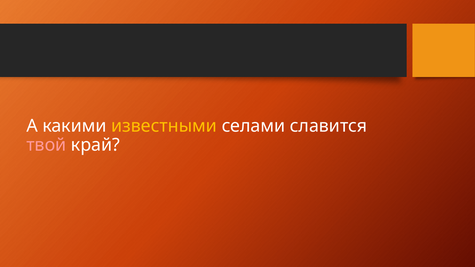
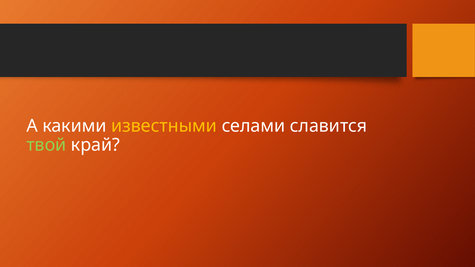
твой colour: pink -> light green
